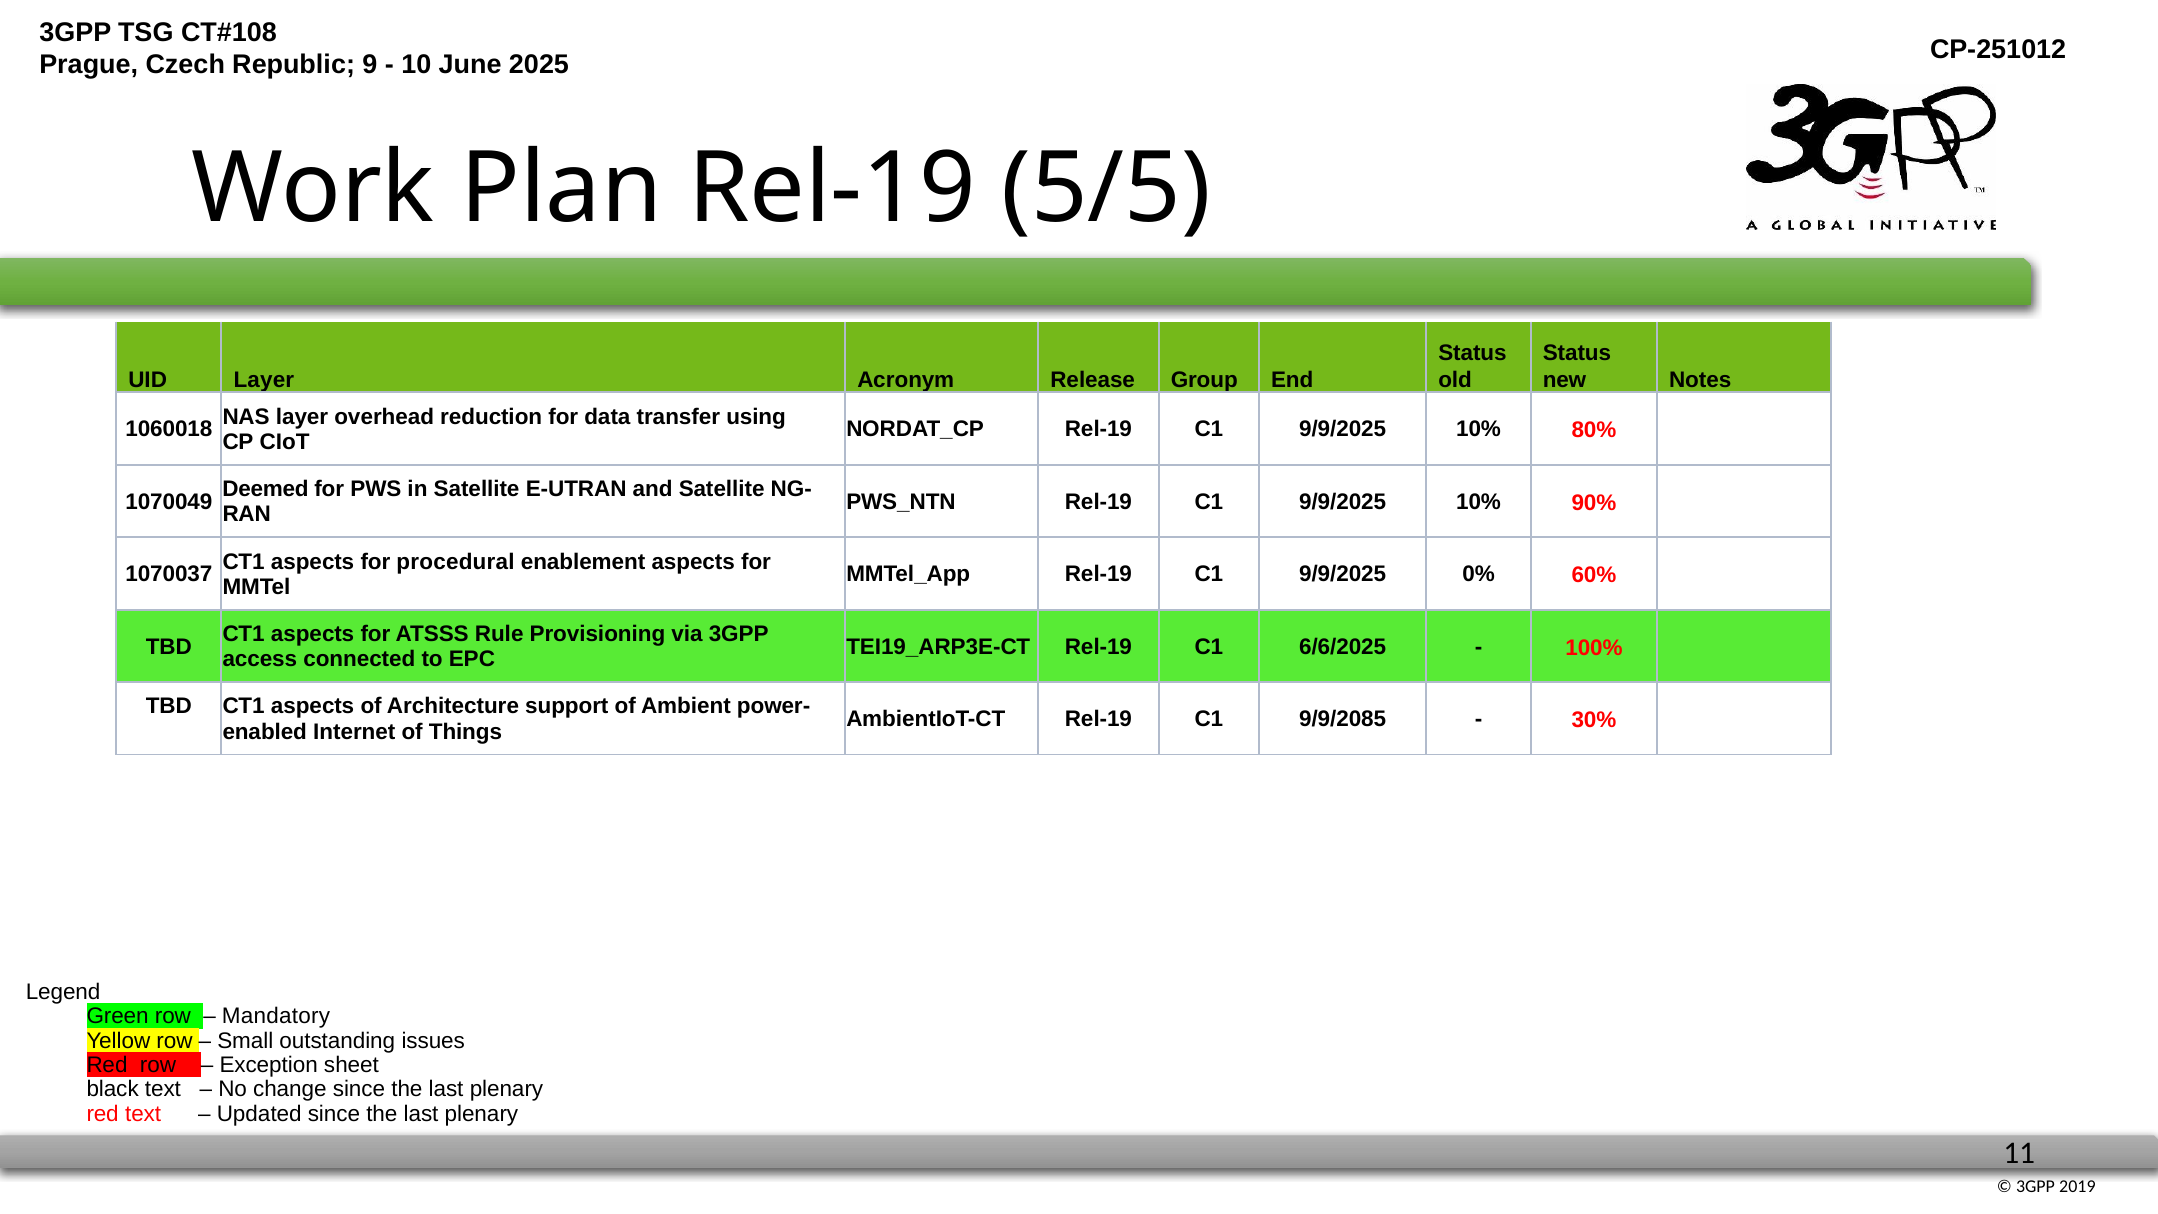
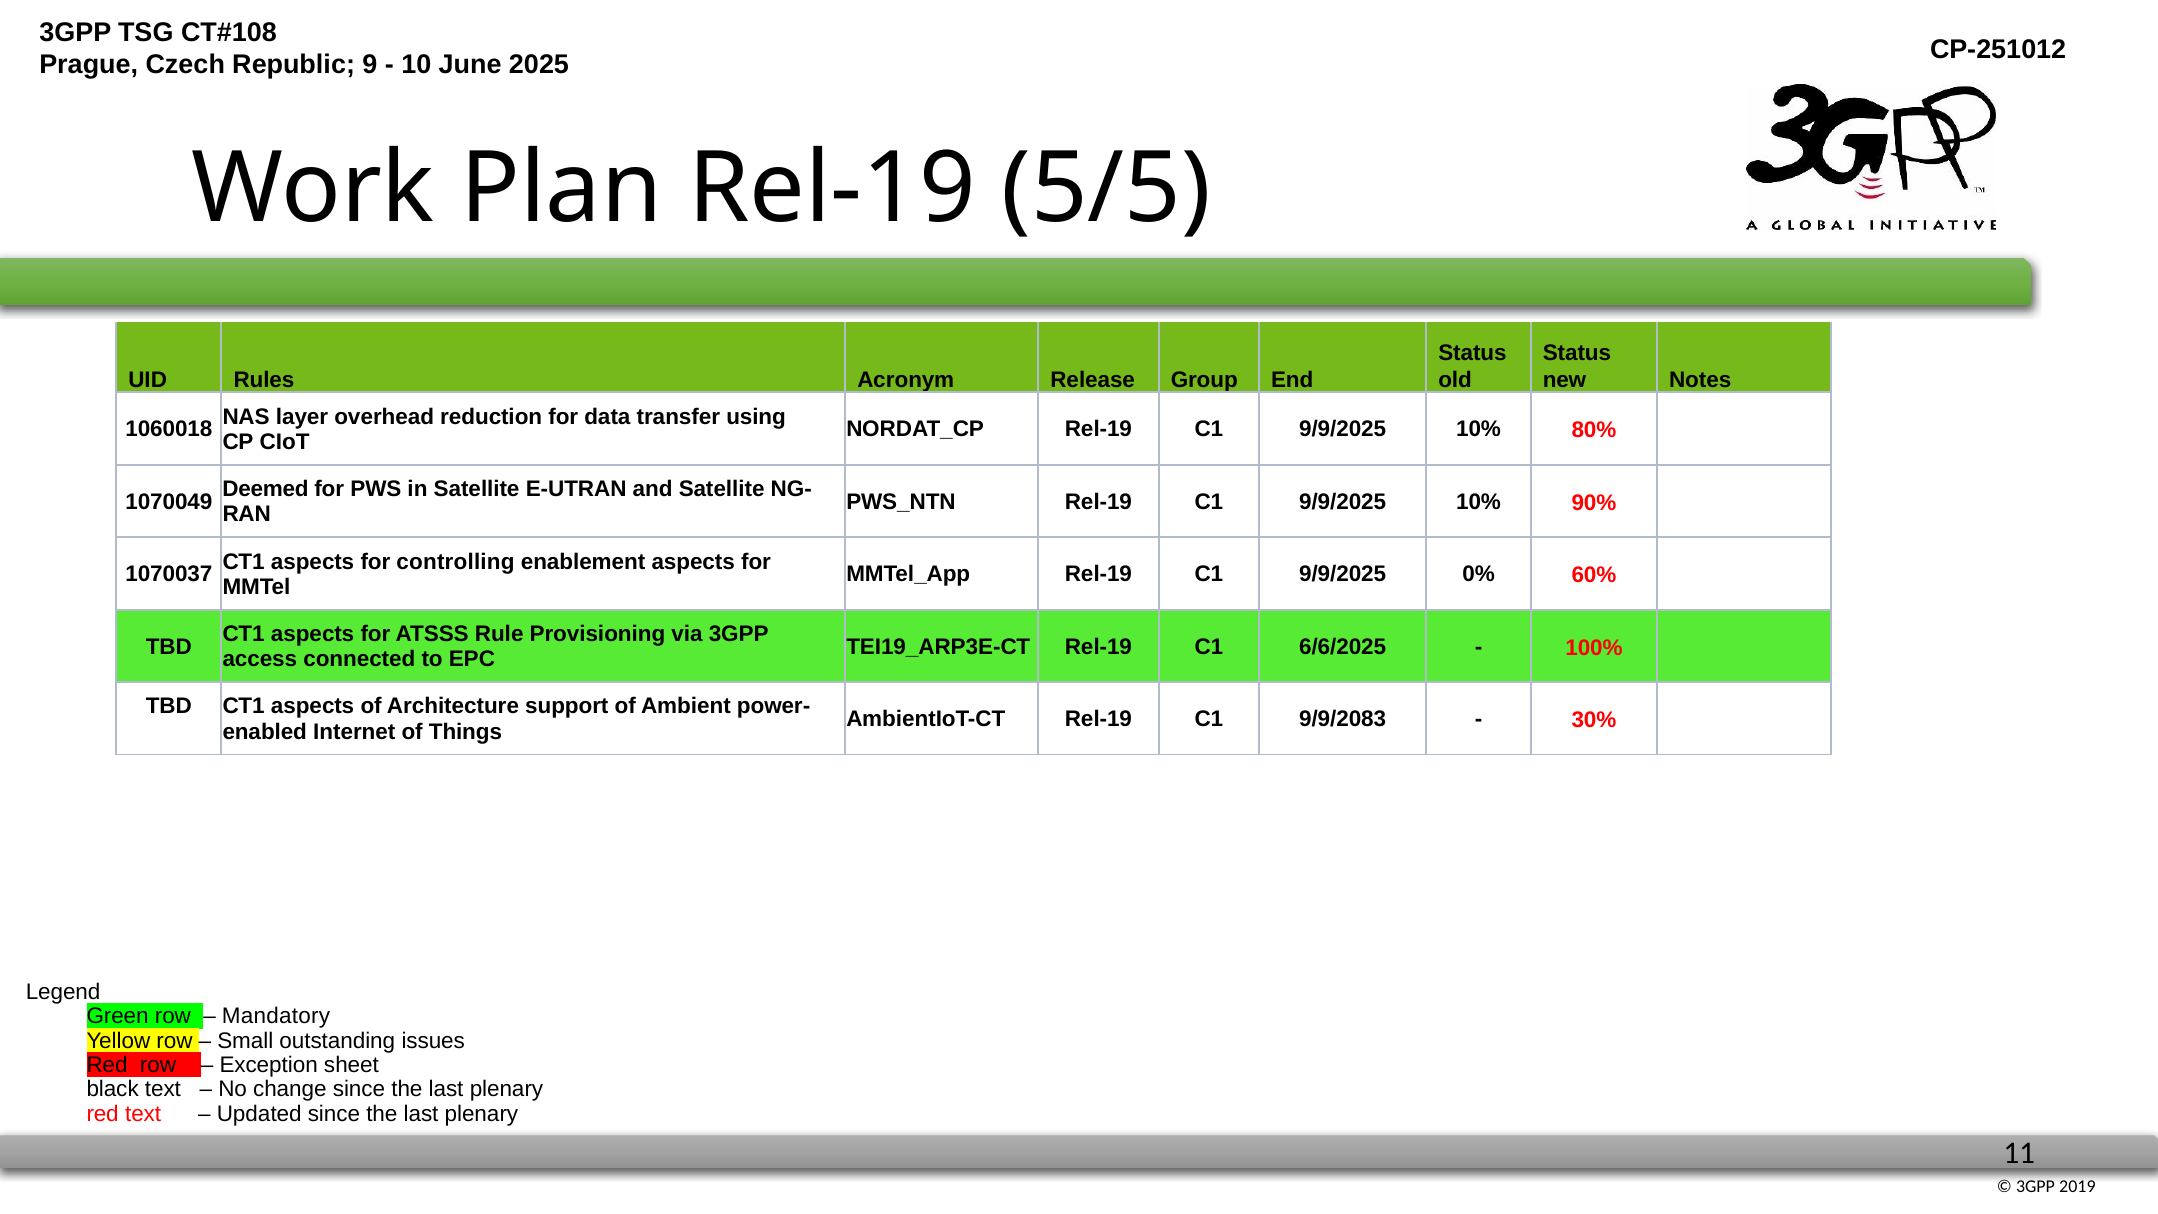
UID Layer: Layer -> Rules
procedural: procedural -> controlling
9/9/2085: 9/9/2085 -> 9/9/2083
